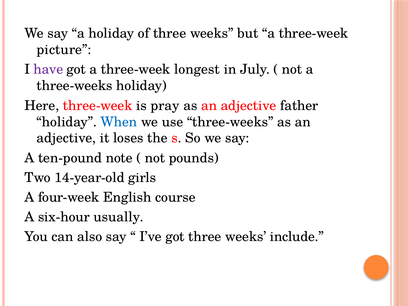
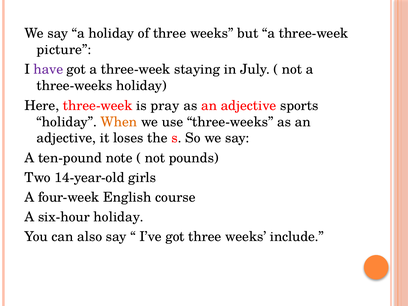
longest: longest -> staying
father: father -> sports
When colour: blue -> orange
six-hour usually: usually -> holiday
